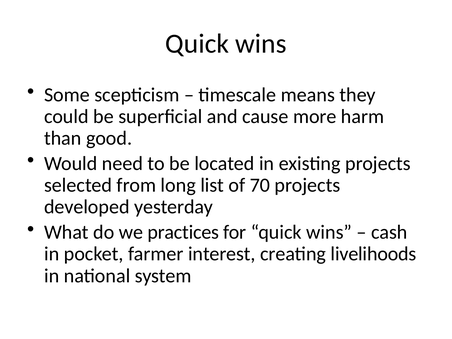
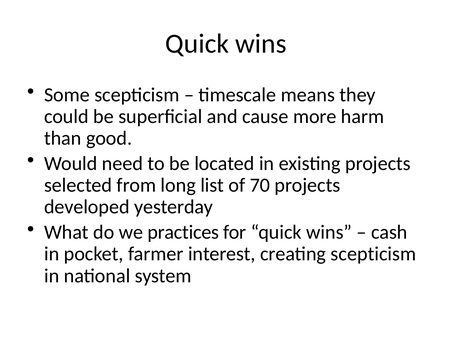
creating livelihoods: livelihoods -> scepticism
